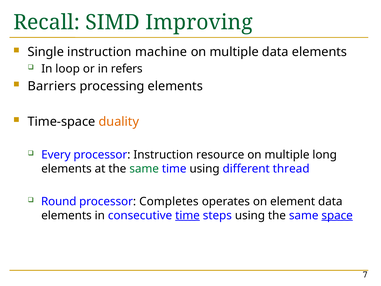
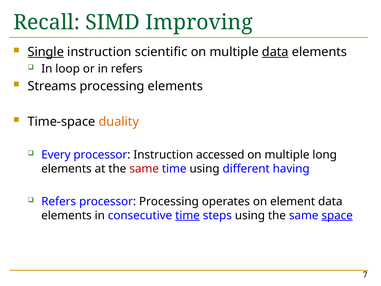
Single underline: none -> present
machine: machine -> scientific
data at (275, 52) underline: none -> present
Barriers: Barriers -> Streams
resource: resource -> accessed
same at (144, 169) colour: green -> red
thread: thread -> having
Round at (59, 201): Round -> Refers
processor Completes: Completes -> Processing
